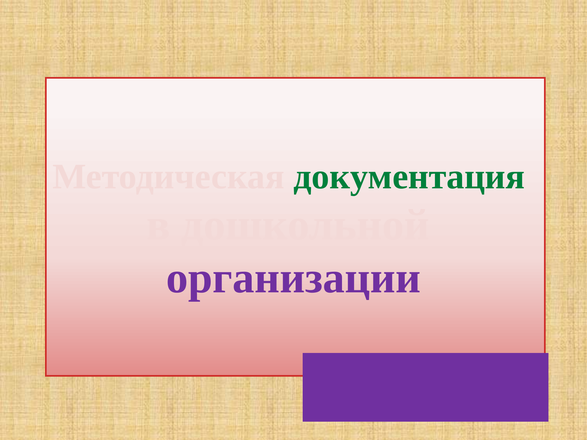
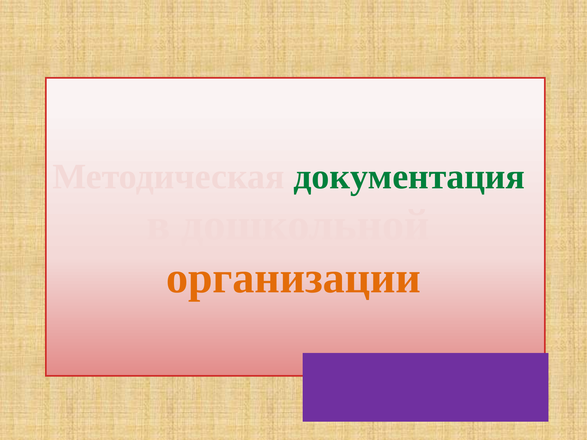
организации colour: purple -> orange
